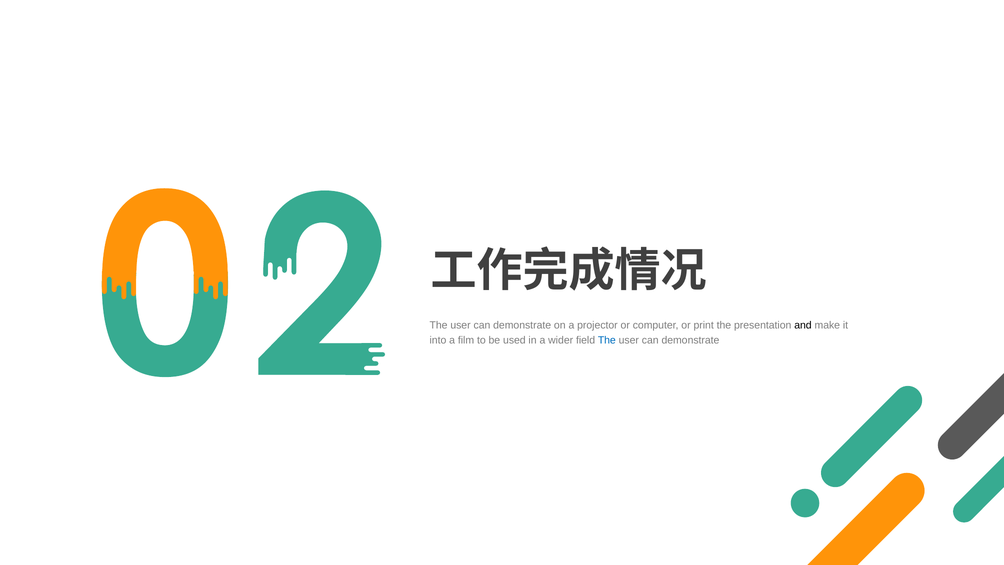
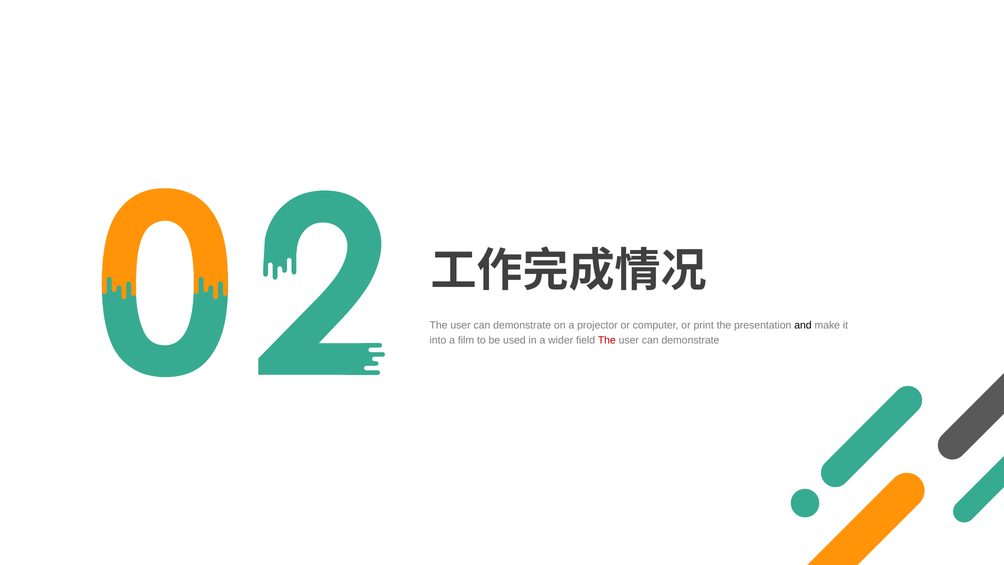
The at (607, 340) colour: blue -> red
